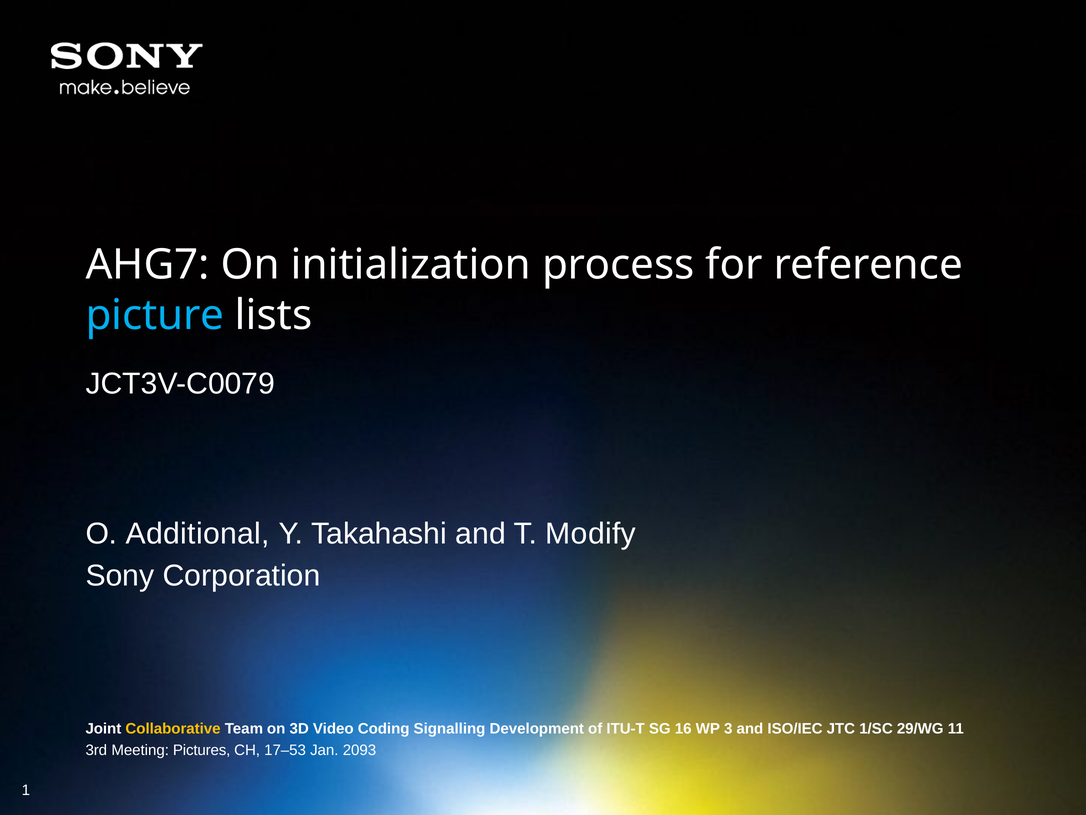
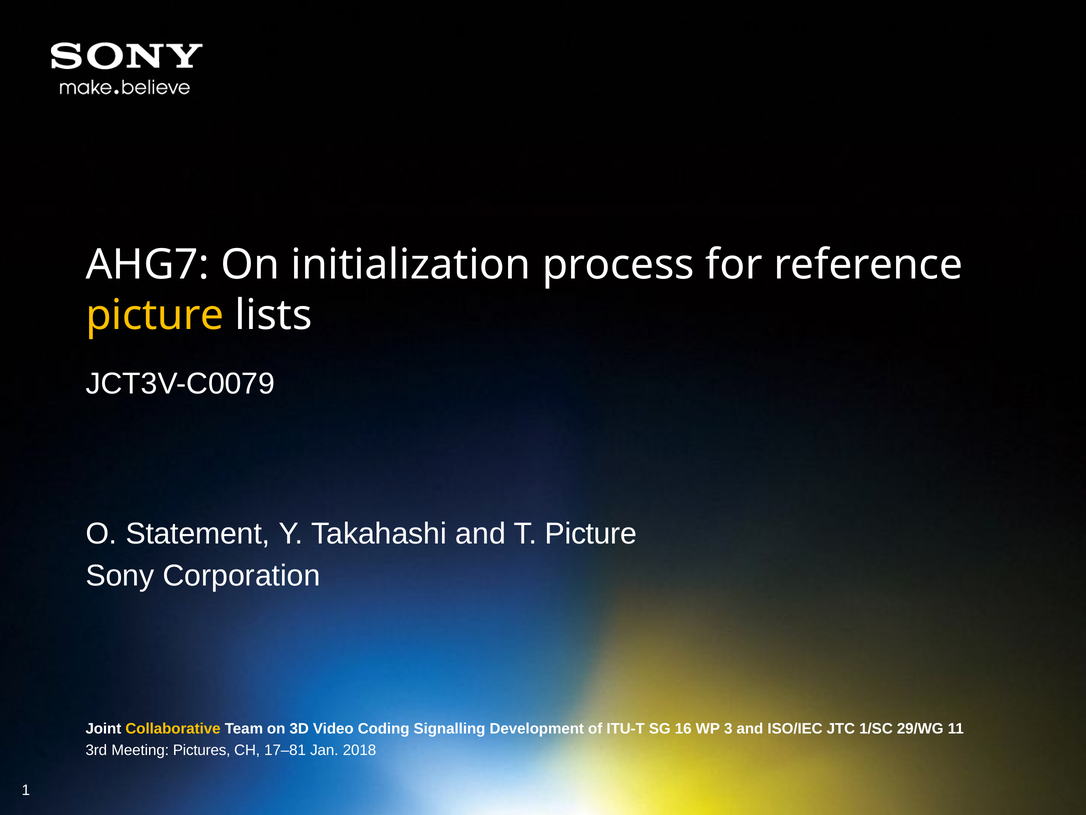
picture at (155, 315) colour: light blue -> yellow
Additional: Additional -> Statement
T Modify: Modify -> Picture
17–53: 17–53 -> 17–81
2093: 2093 -> 2018
